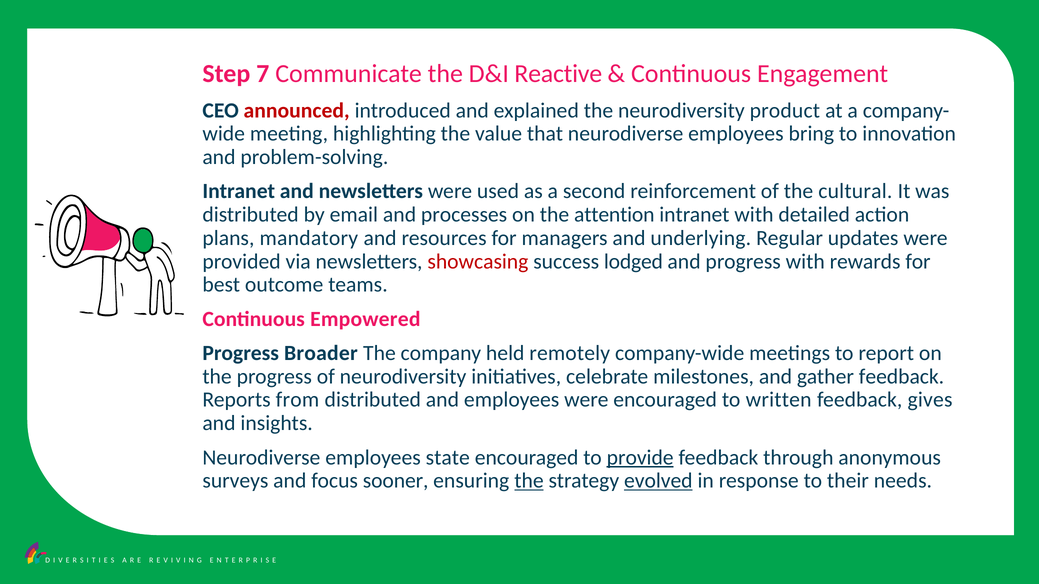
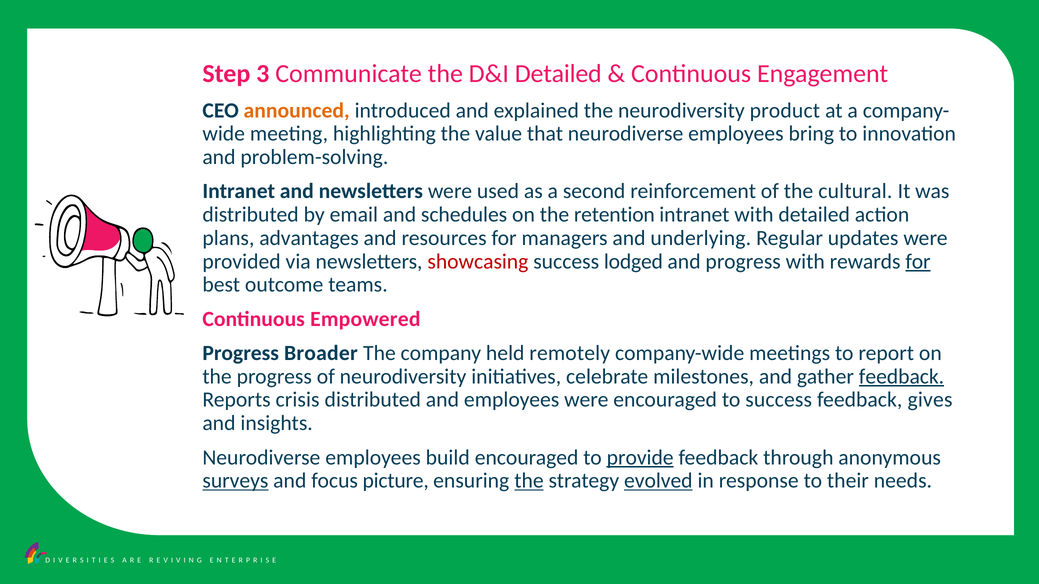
7: 7 -> 3
D&I Reactive: Reactive -> Detailed
announced colour: red -> orange
processes: processes -> schedules
attention: attention -> retention
mandatory: mandatory -> advantages
for at (918, 262) underline: none -> present
feedback at (902, 377) underline: none -> present
from: from -> crisis
to written: written -> success
state: state -> build
surveys underline: none -> present
sooner: sooner -> picture
